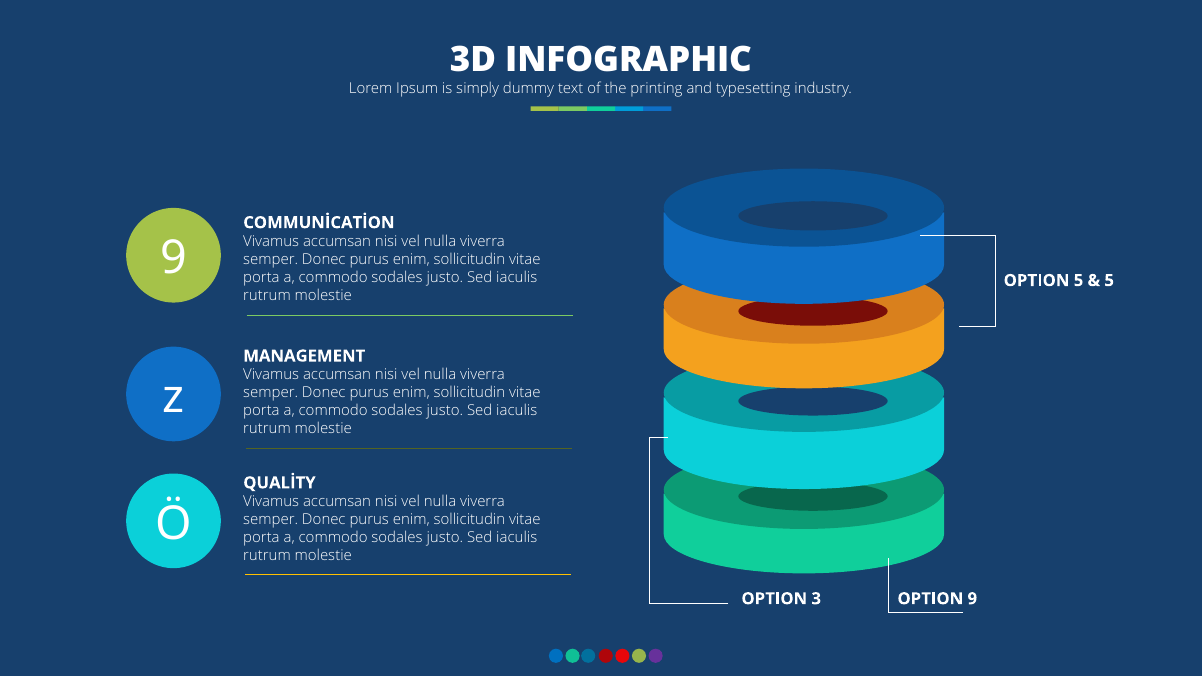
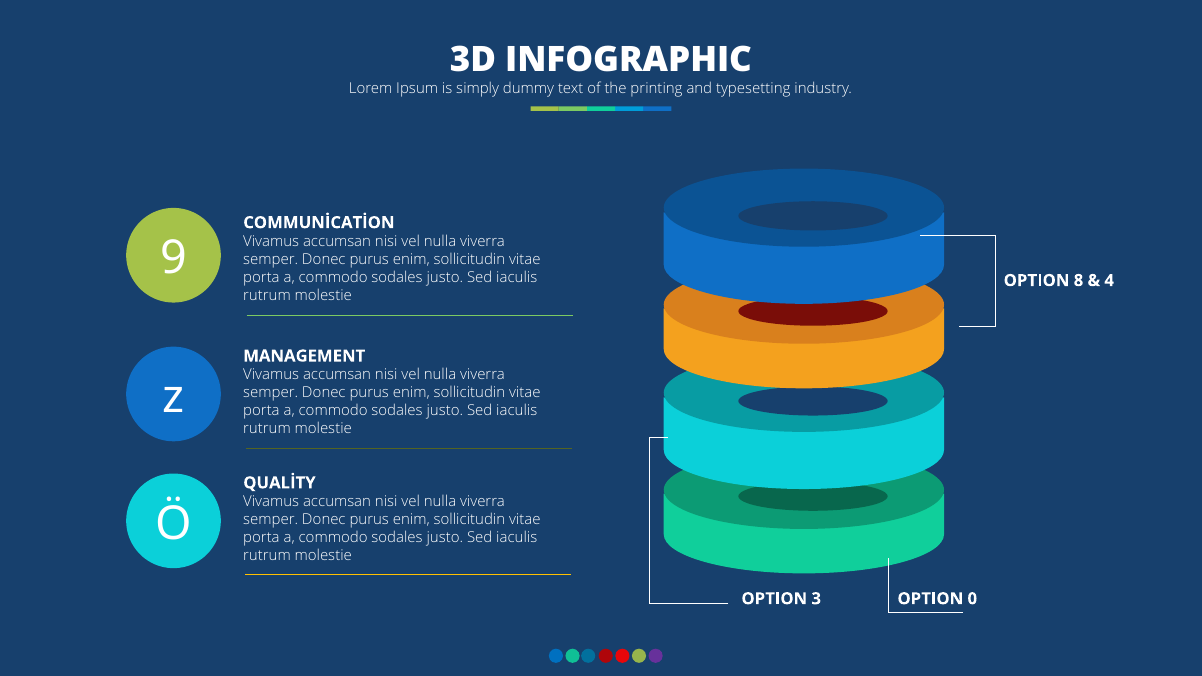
OPTION 5: 5 -> 8
5 at (1109, 281): 5 -> 4
OPTION 9: 9 -> 0
